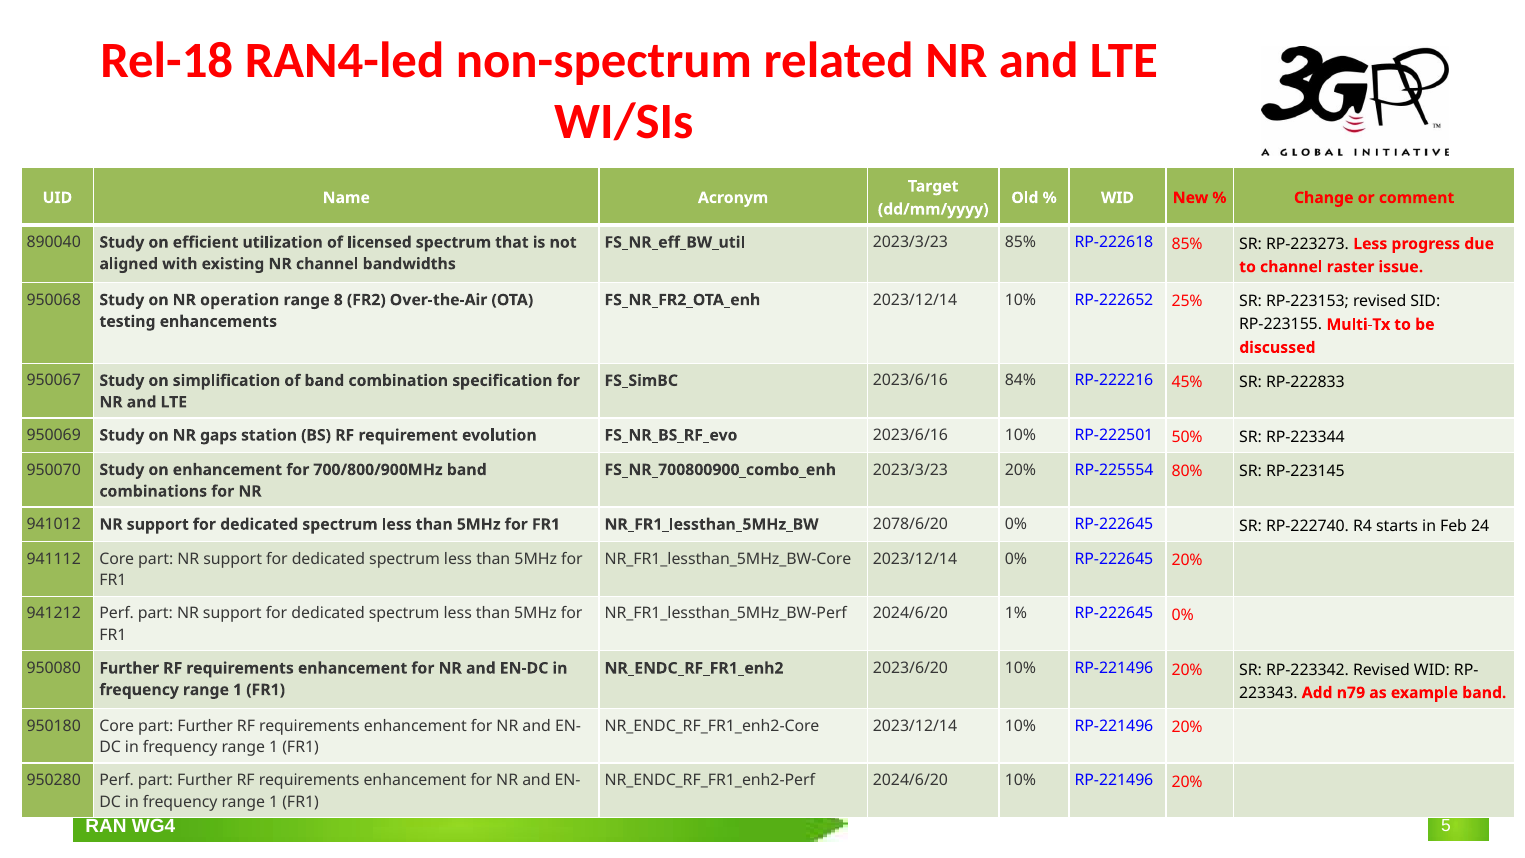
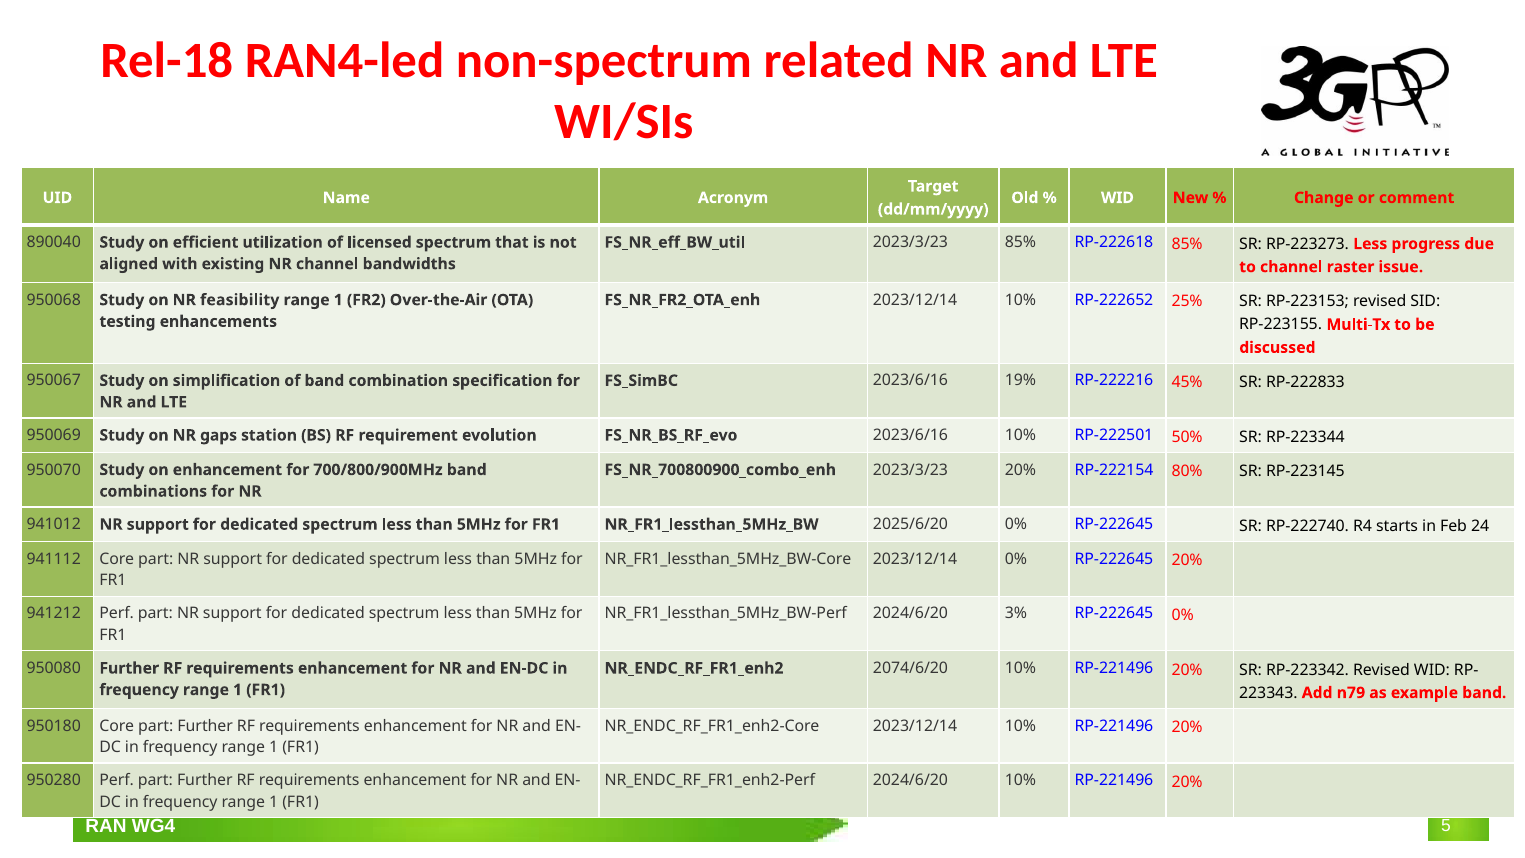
operation: operation -> feasibility
8 at (338, 300): 8 -> 1
84%: 84% -> 19%
RP-225554: RP-225554 -> RP-222154
2078/6/20: 2078/6/20 -> 2025/6/20
1%: 1% -> 3%
2023/6/20: 2023/6/20 -> 2074/6/20
